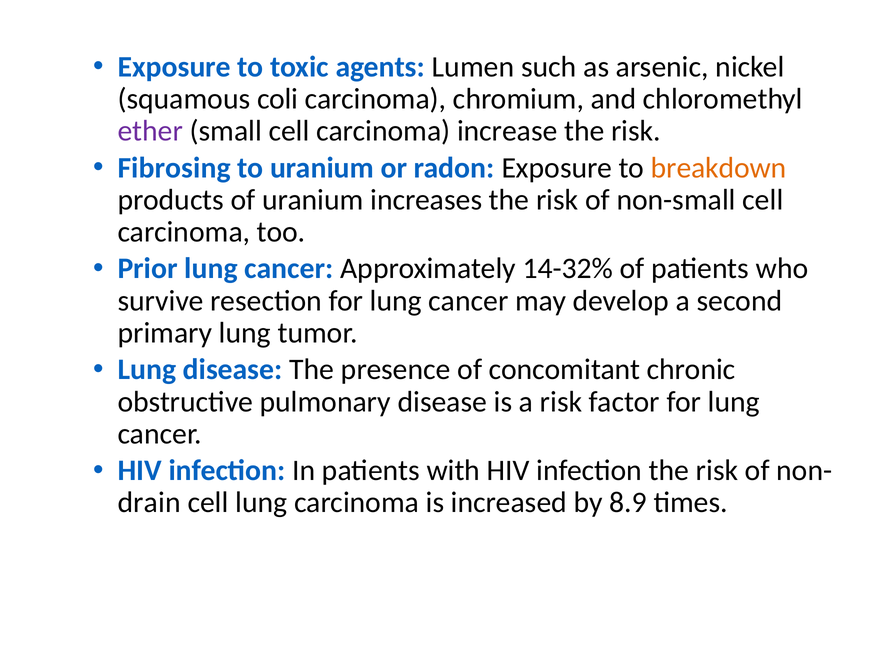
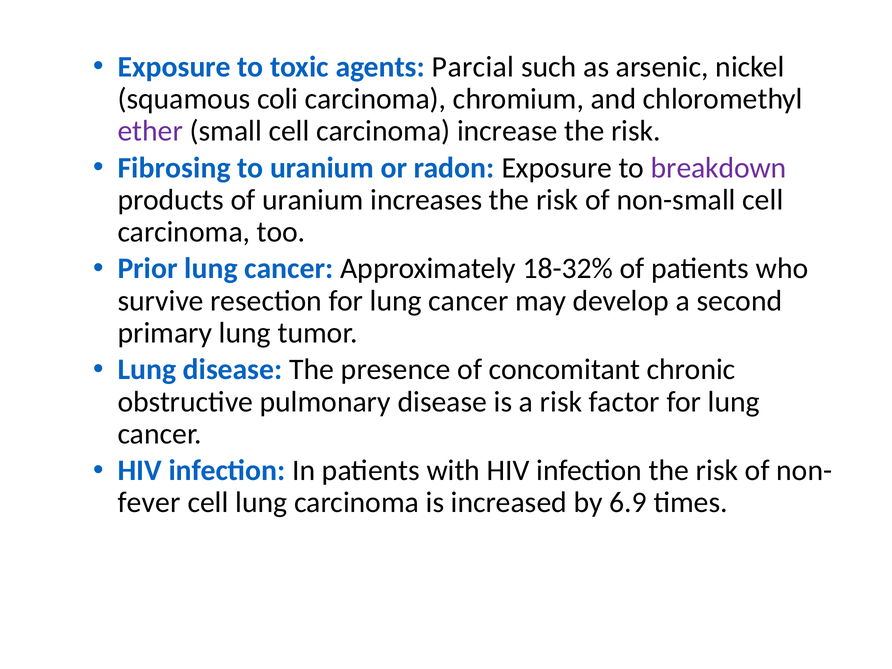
Lumen: Lumen -> Parcial
breakdown colour: orange -> purple
14-32%: 14-32% -> 18-32%
drain: drain -> fever
8.9: 8.9 -> 6.9
